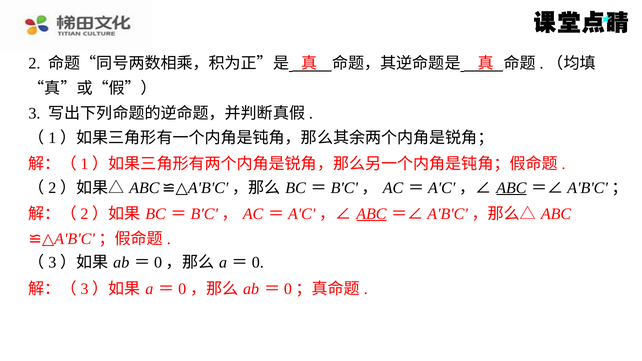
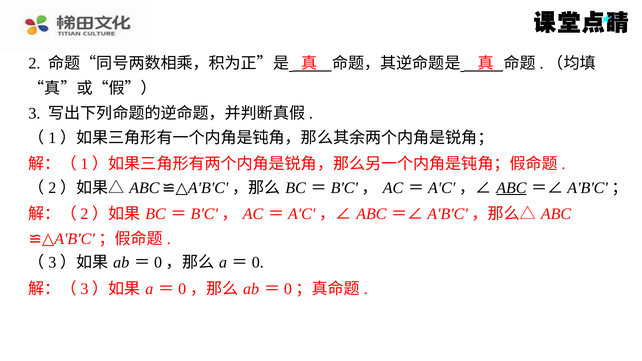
ABC at (371, 214) underline: present -> none
